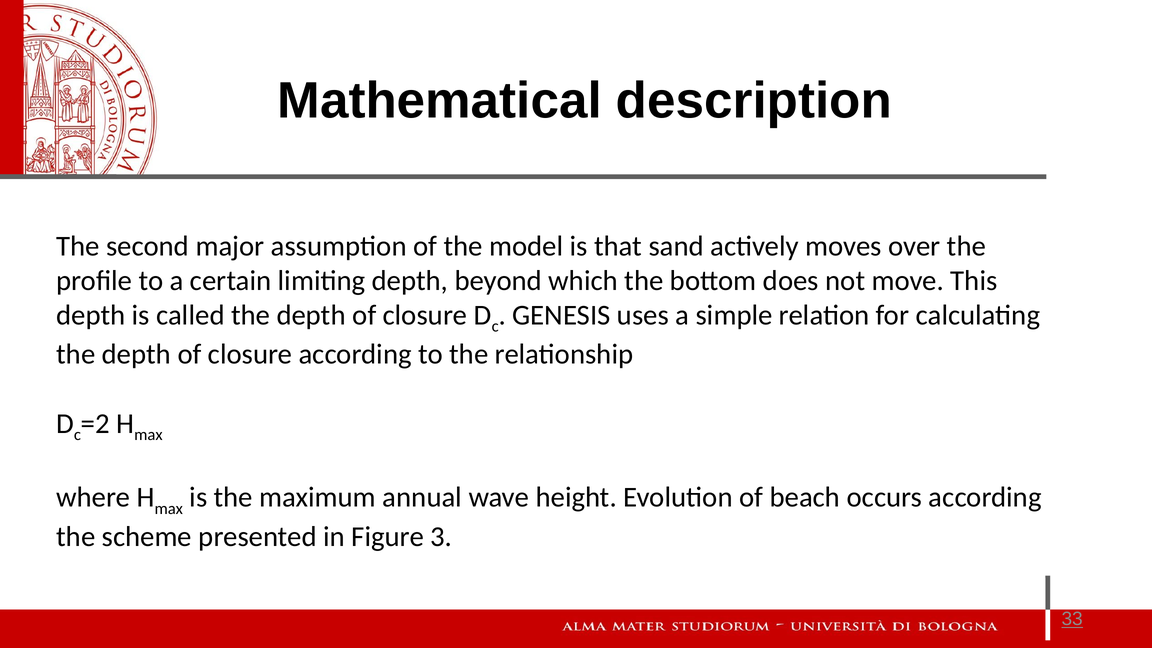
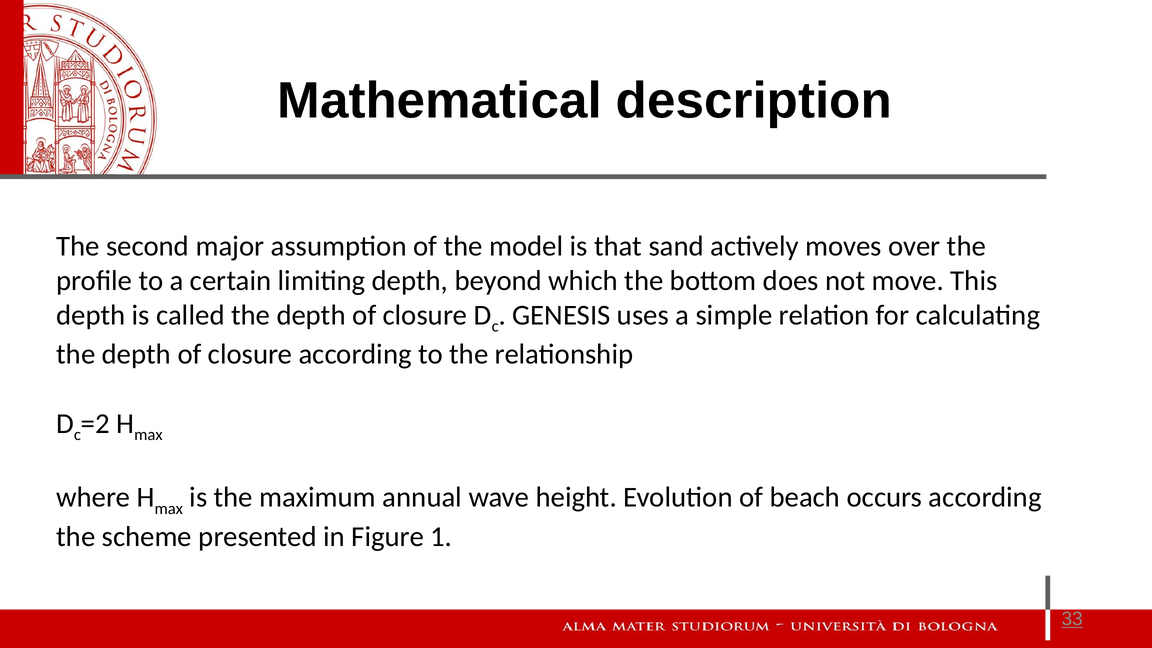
3: 3 -> 1
